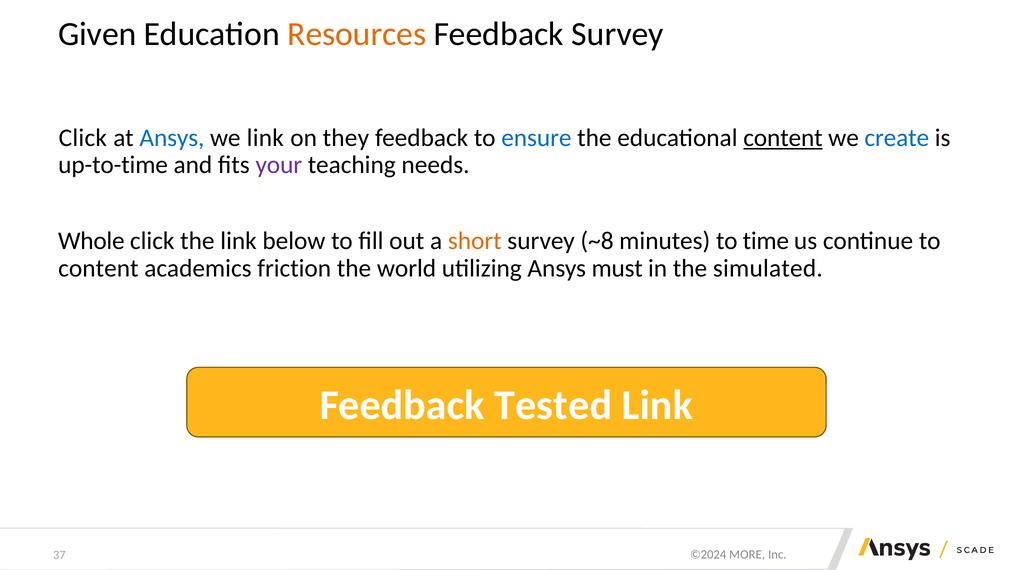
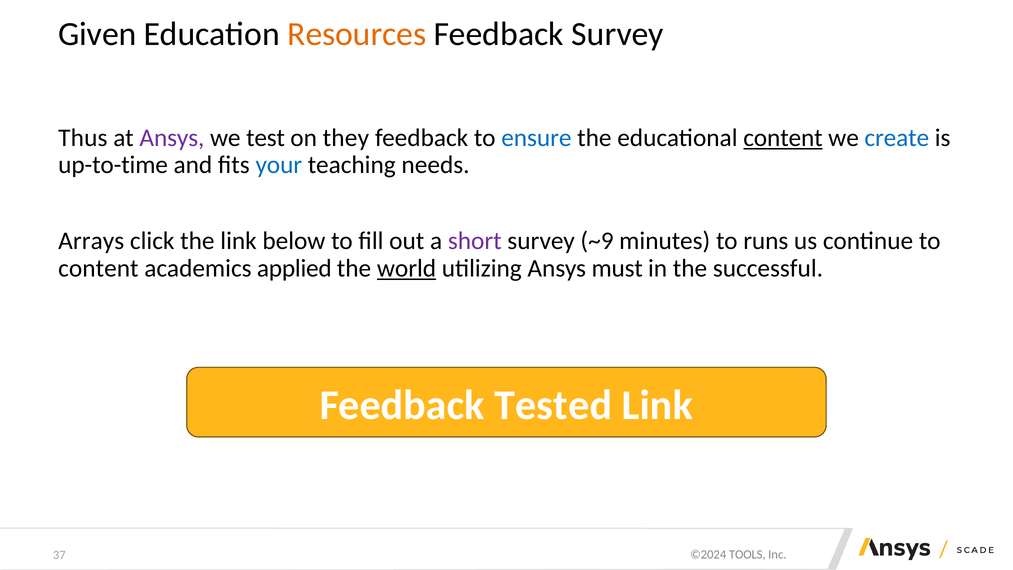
Click at (83, 138): Click -> Thus
Ansys at (172, 138) colour: blue -> purple
we link: link -> test
your colour: purple -> blue
Whole: Whole -> Arrays
short colour: orange -> purple
~8: ~8 -> ~9
time: time -> runs
friction: friction -> applied
world underline: none -> present
simulated: simulated -> successful
MORE: MORE -> TOOLS
